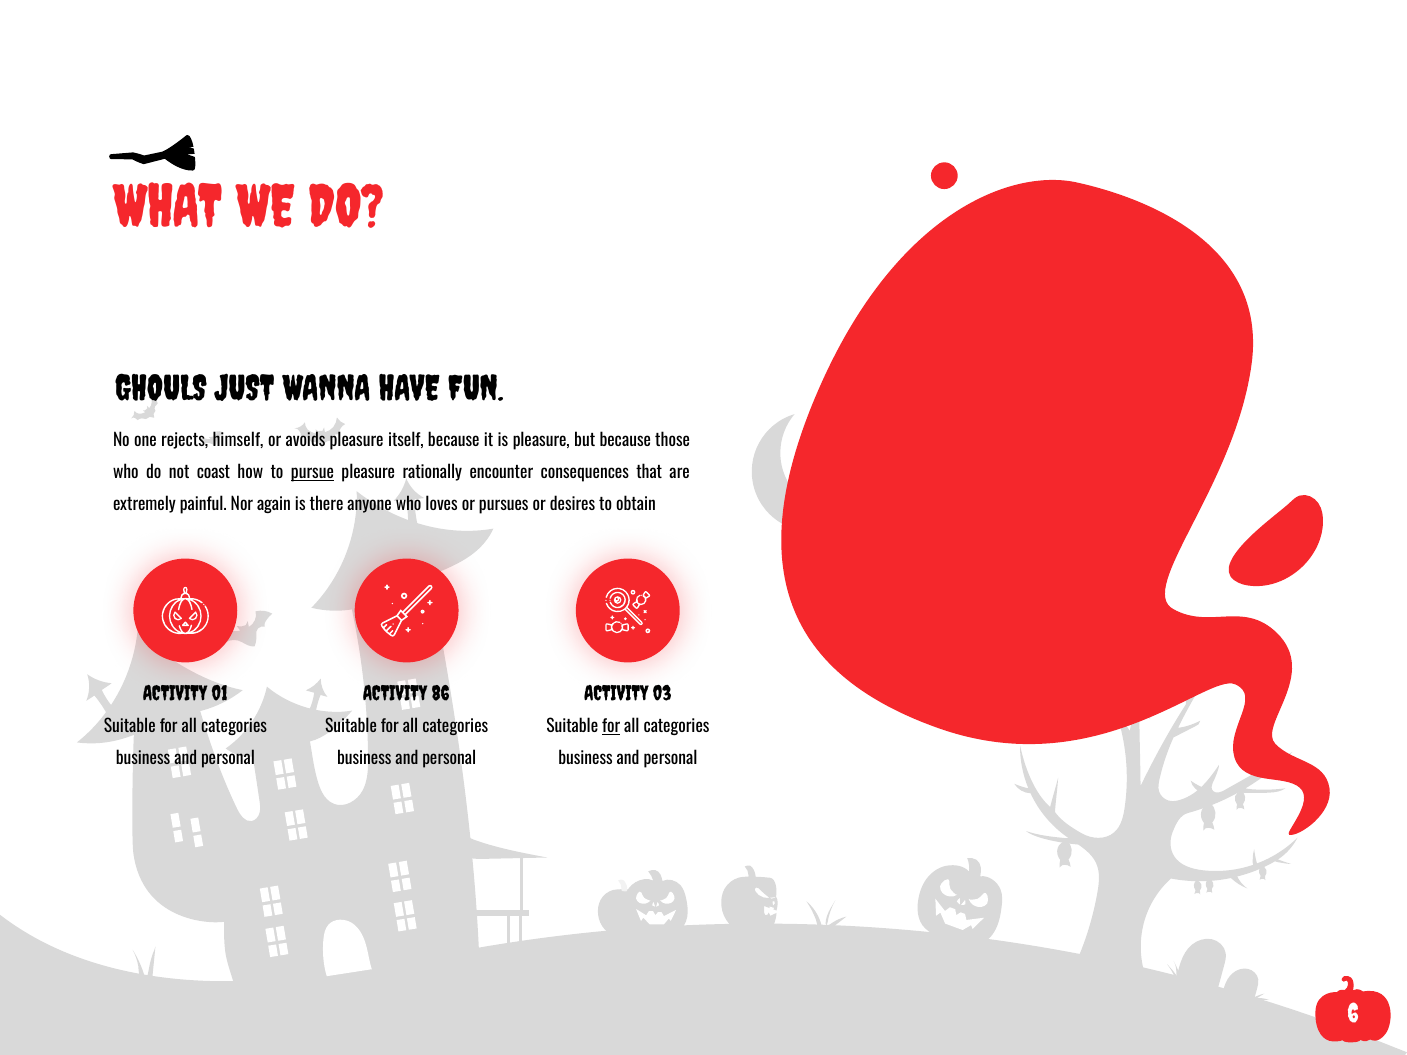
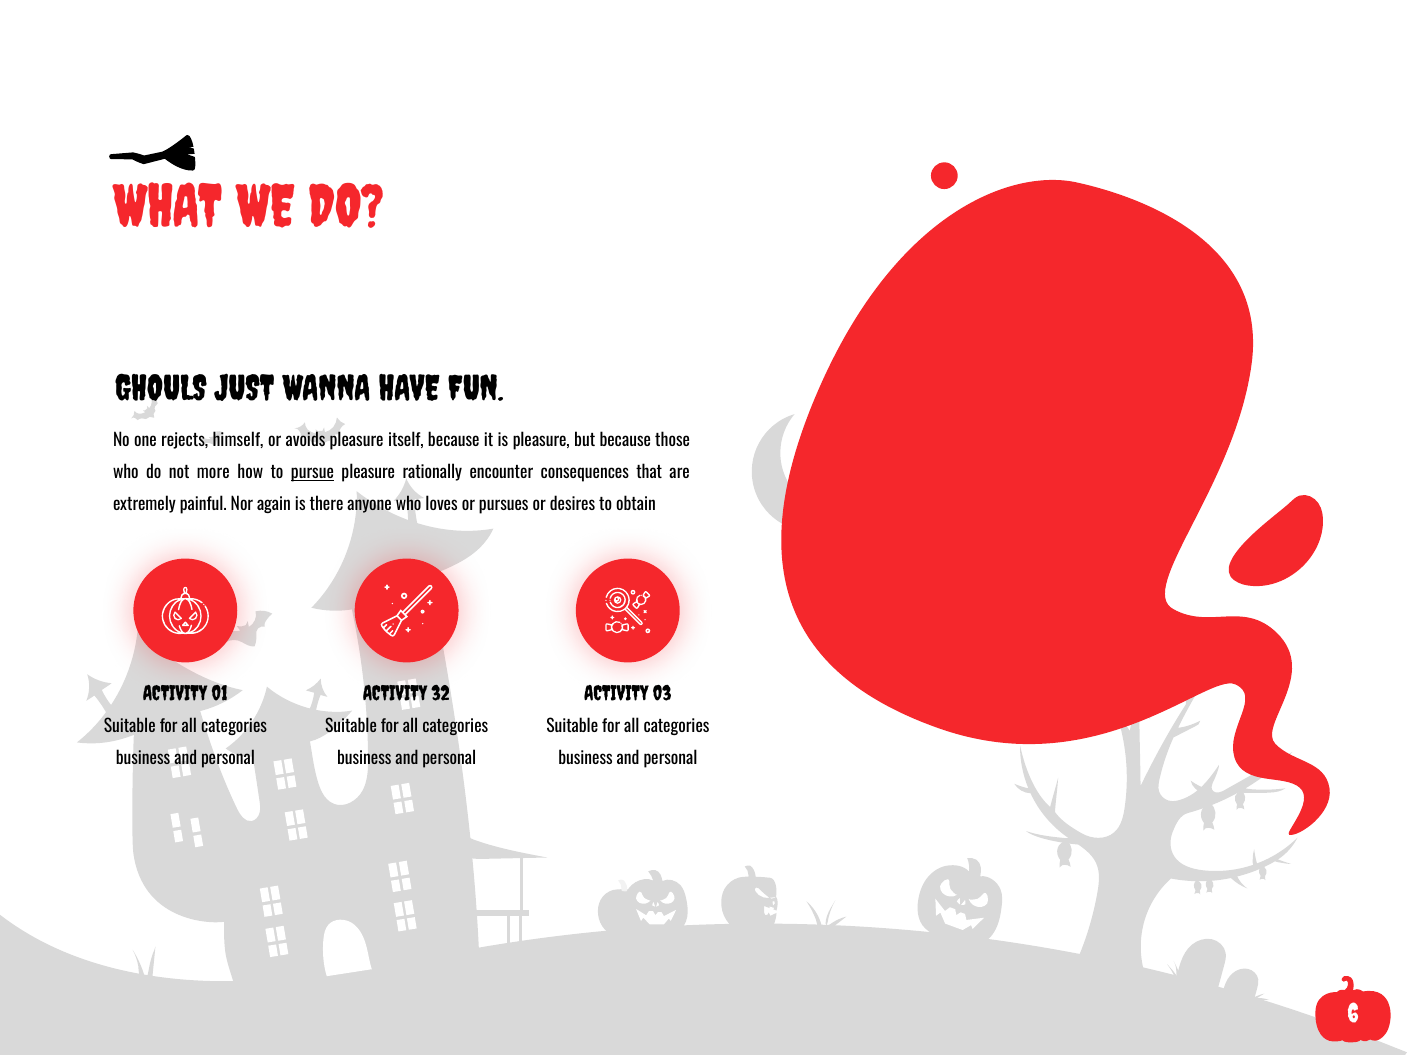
coast: coast -> more
86: 86 -> 32
for at (611, 727) underline: present -> none
